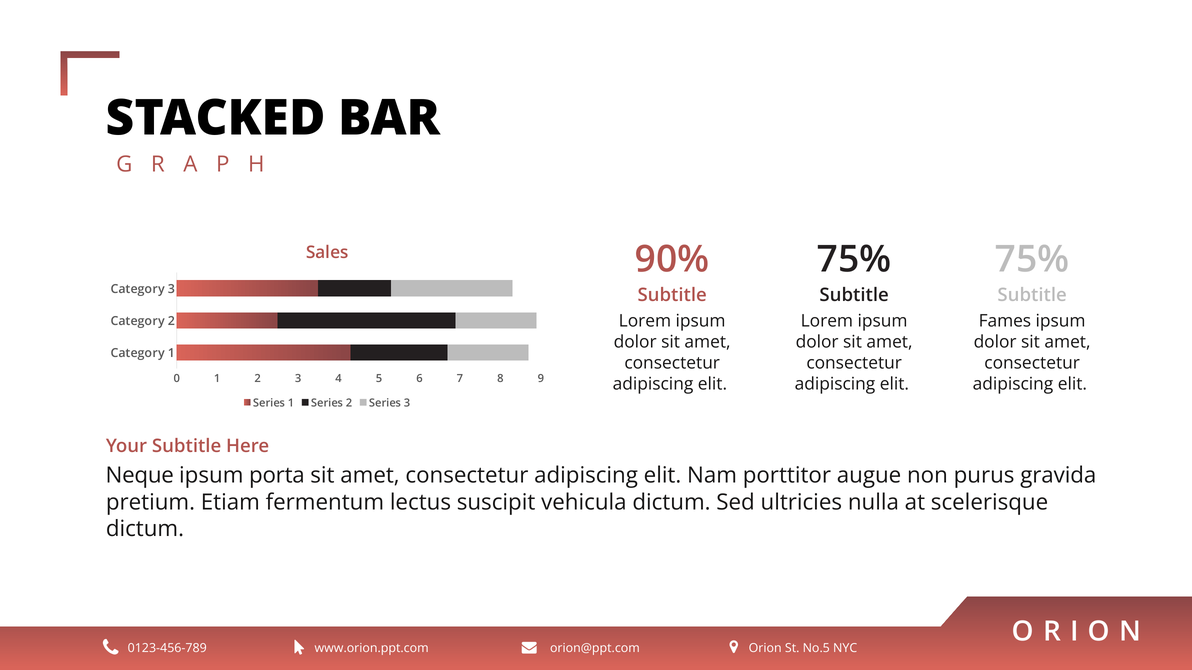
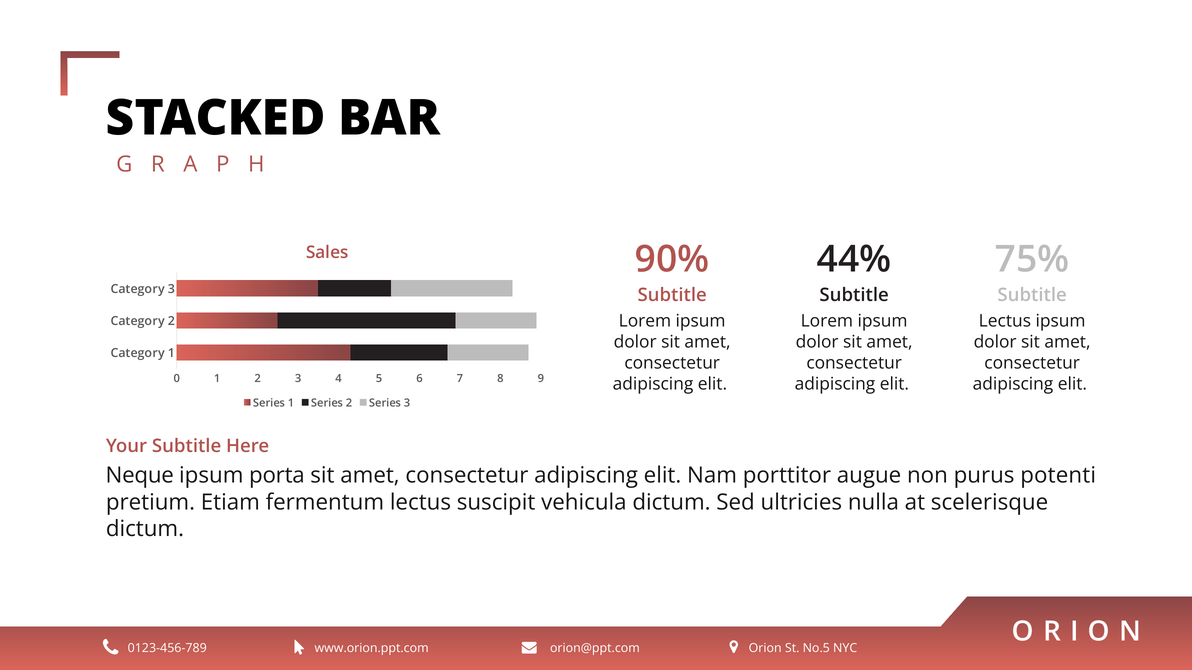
90% 75%: 75% -> 44%
Fames at (1005, 321): Fames -> Lectus
gravida: gravida -> potenti
